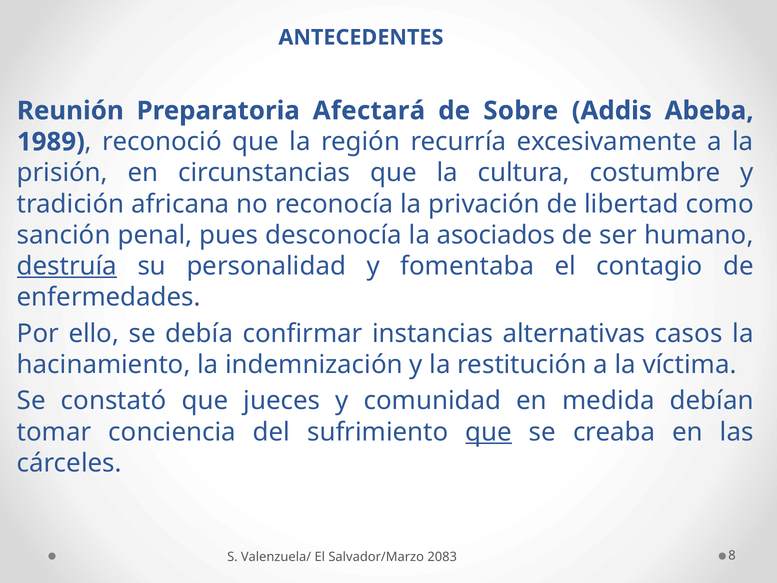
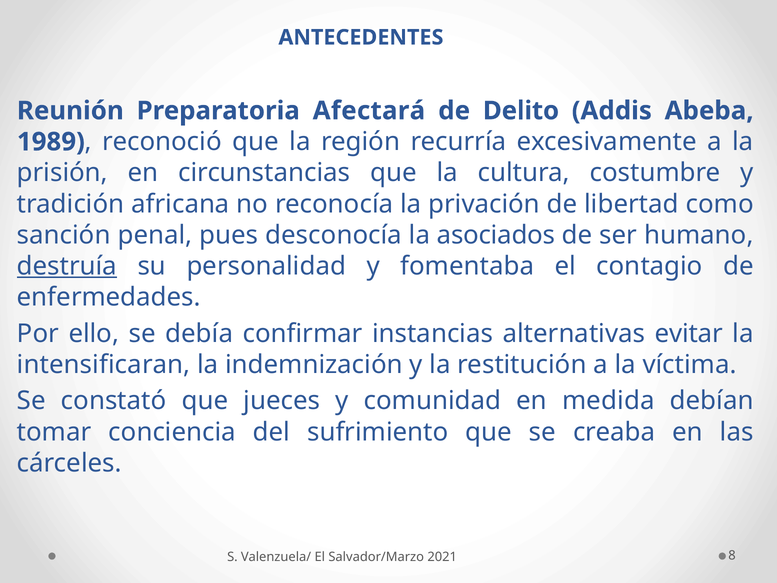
Sobre: Sobre -> Delito
casos: casos -> evitar
hacinamiento: hacinamiento -> intensificaran
que at (489, 432) underline: present -> none
2083: 2083 -> 2021
